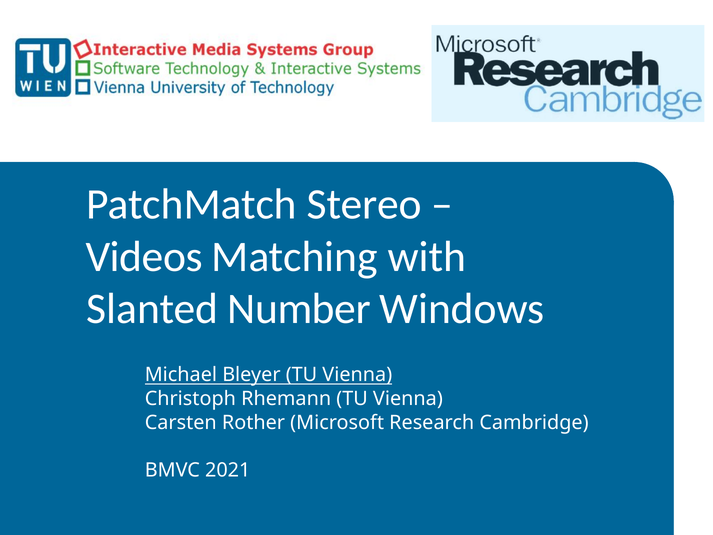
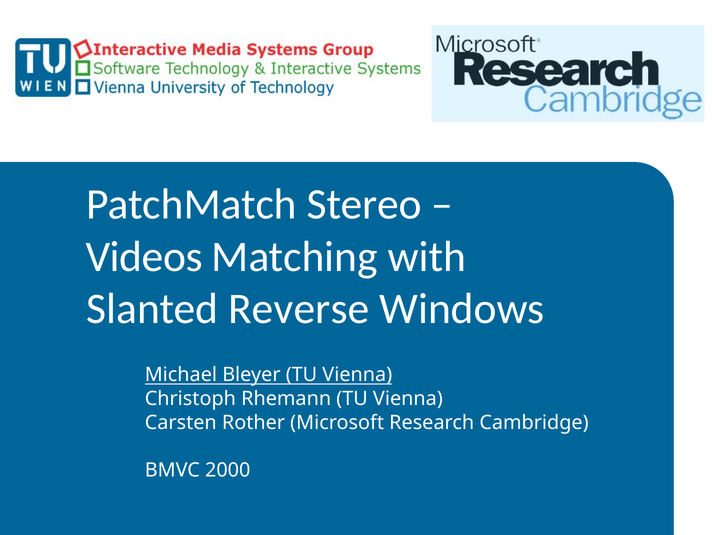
Number: Number -> Reverse
2021: 2021 -> 2000
